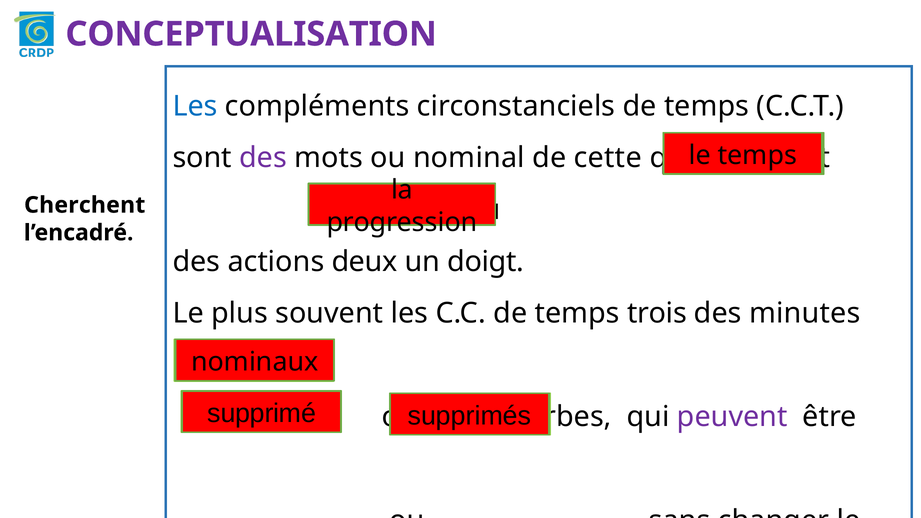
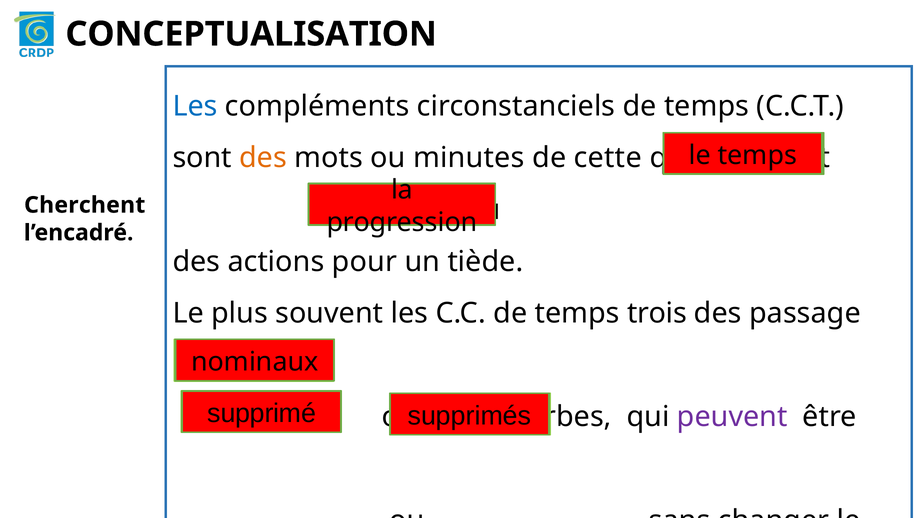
CONCEPTUALISATION colour: purple -> black
des at (263, 158) colour: purple -> orange
nominal: nominal -> minutes
deux: deux -> pour
doigt: doigt -> tiède
minutes: minutes -> passage
